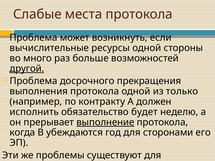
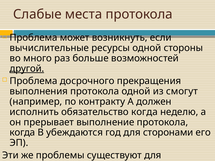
только: только -> смогут
обязательство будет: будет -> когда
выполнение underline: present -> none
